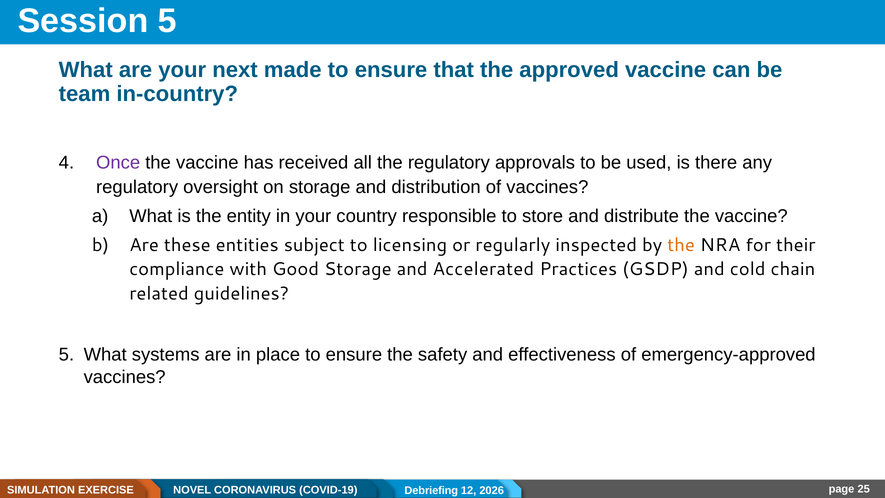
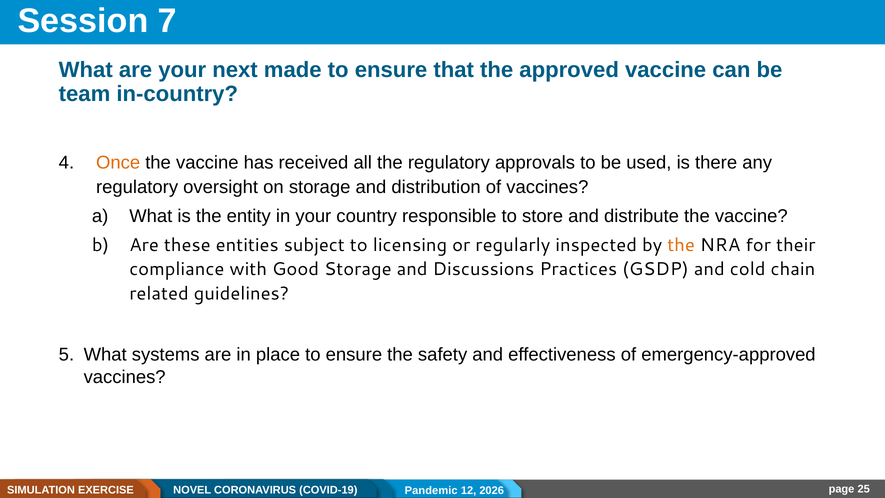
Session 5: 5 -> 7
Once colour: purple -> orange
Accelerated: Accelerated -> Discussions
Debriefing: Debriefing -> Pandemic
